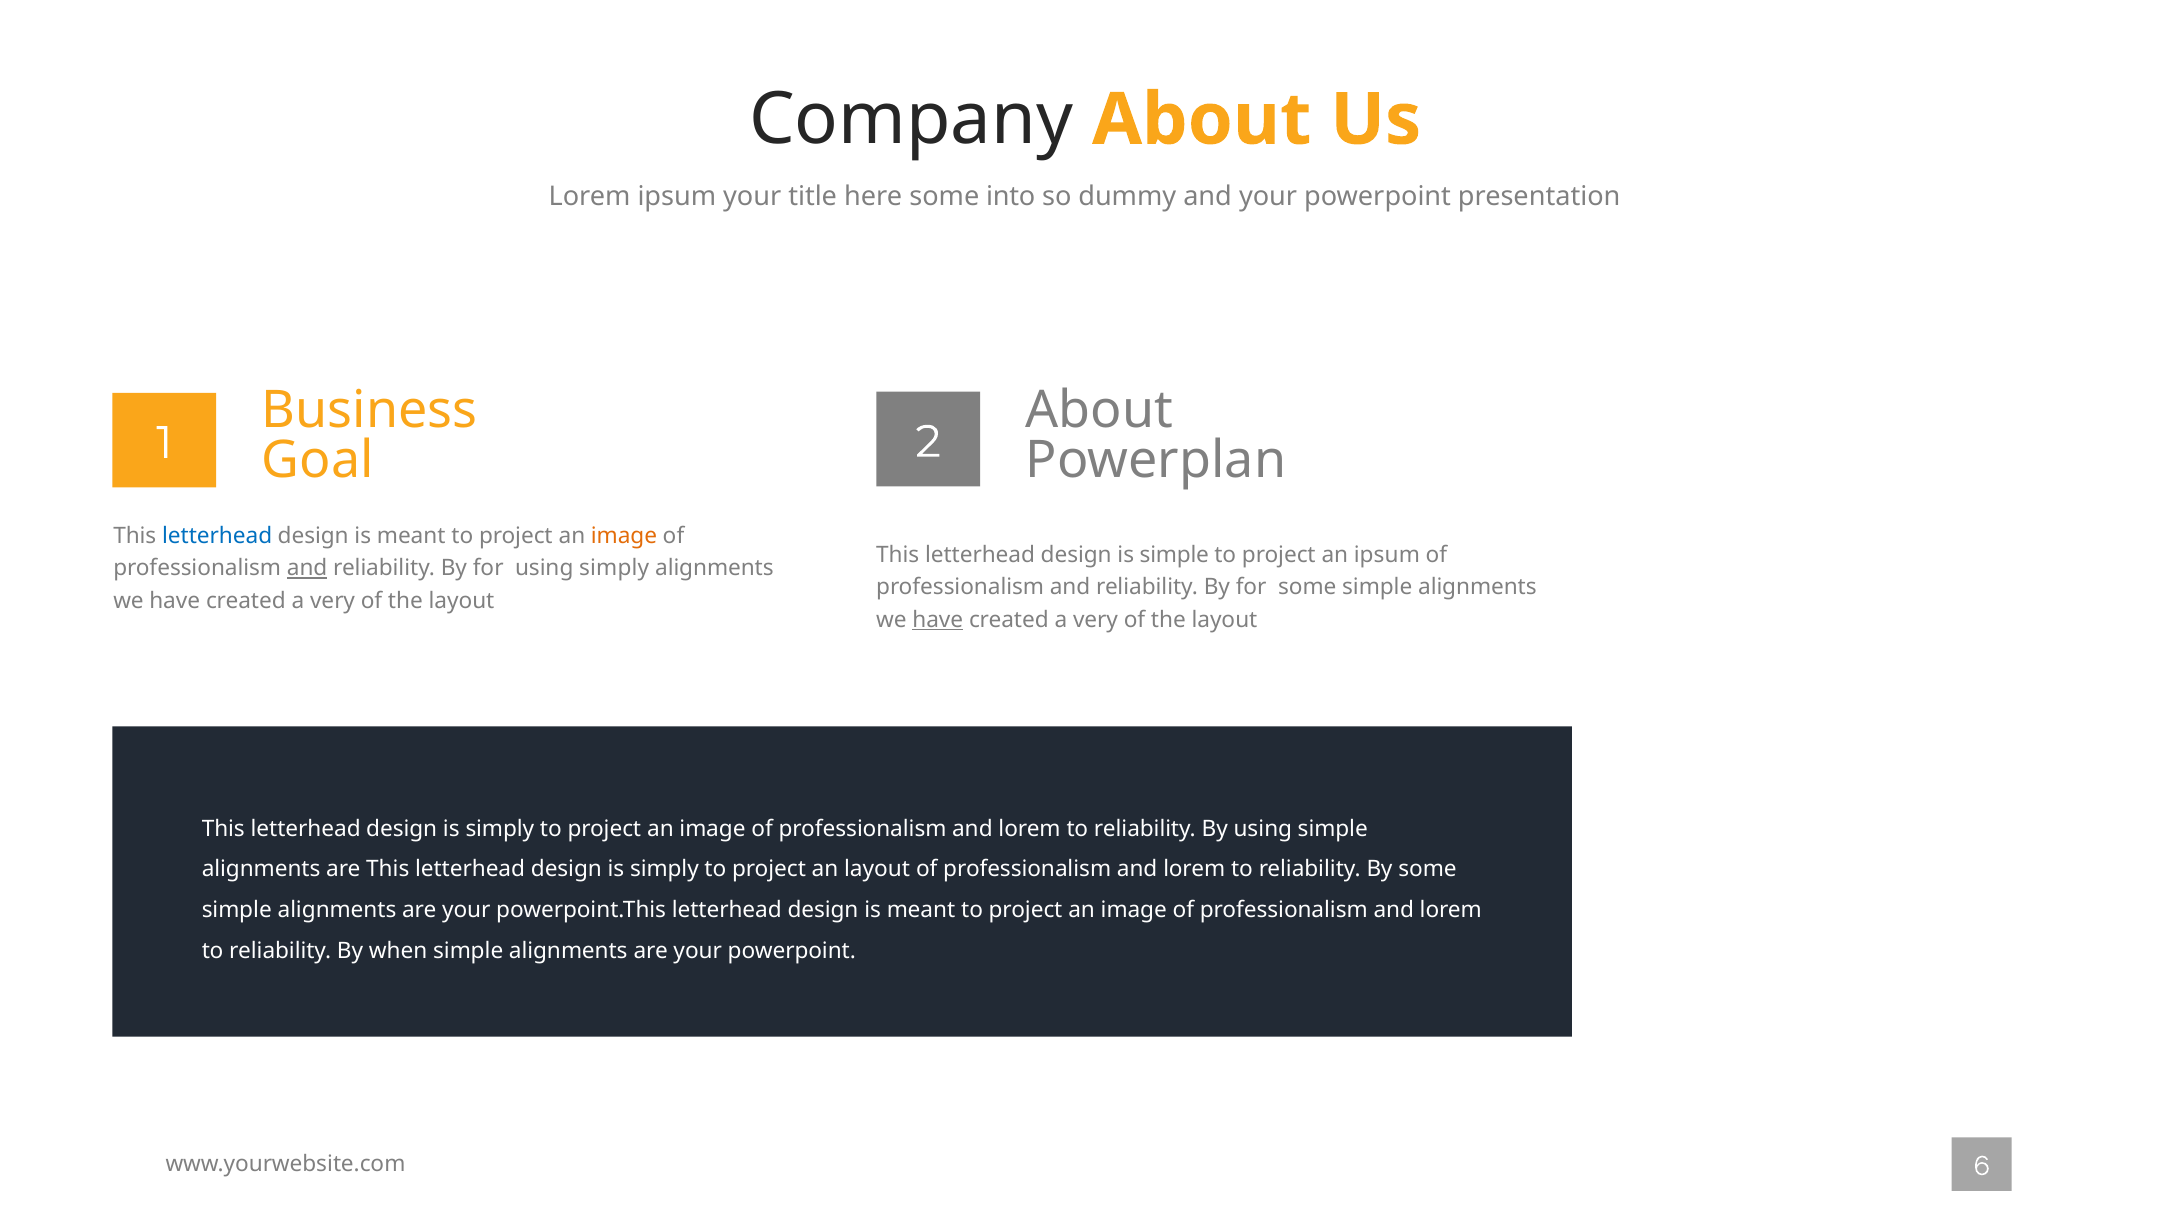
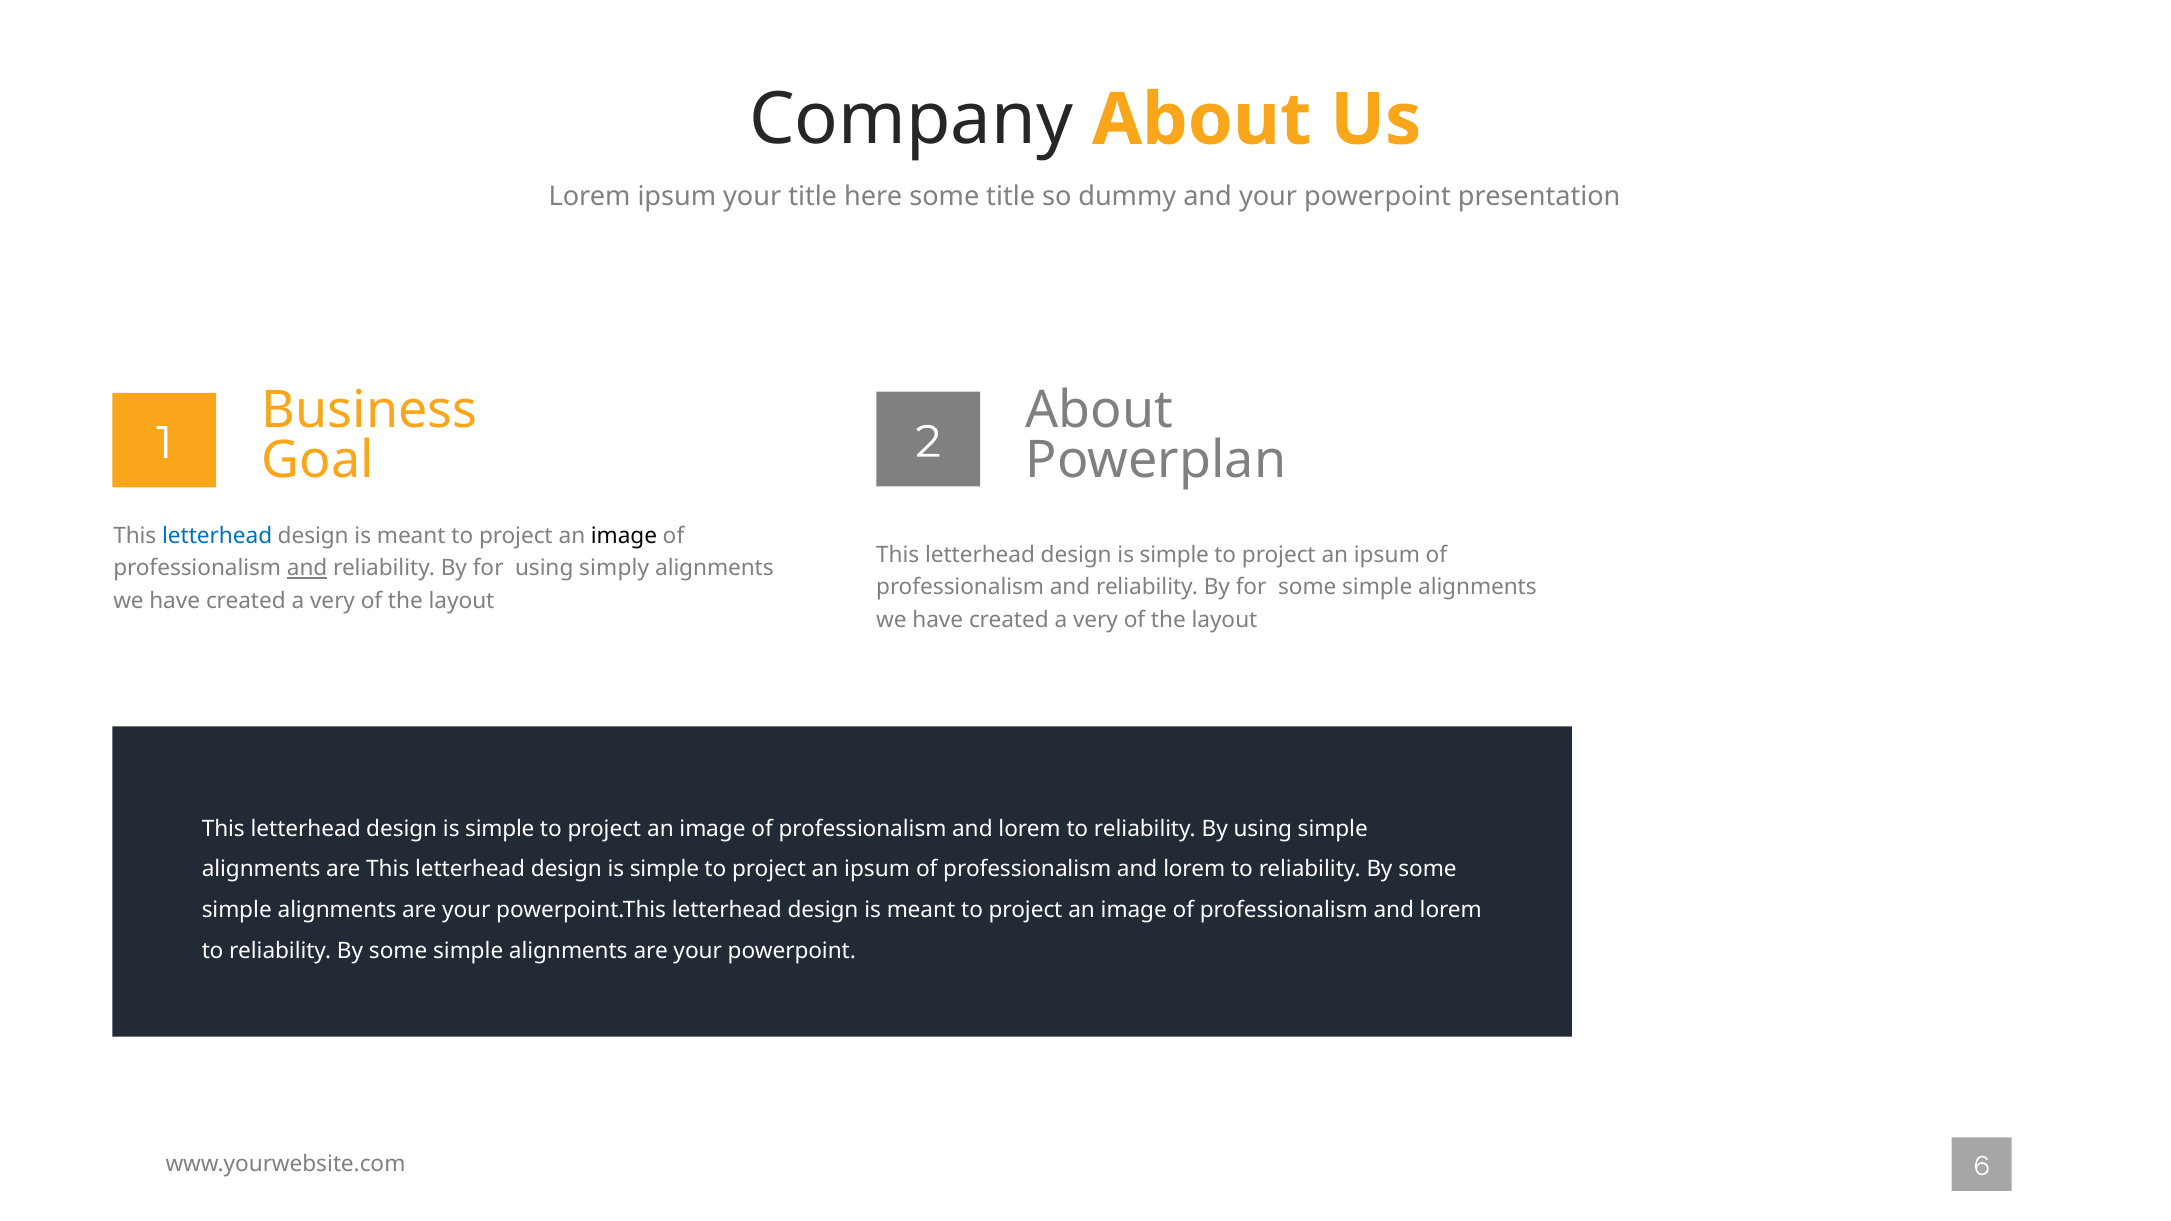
some into: into -> title
image at (624, 536) colour: orange -> black
have at (938, 620) underline: present -> none
simply at (500, 829): simply -> simple
simply at (664, 870): simply -> simple
layout at (877, 870): layout -> ipsum
when at (398, 951): when -> some
